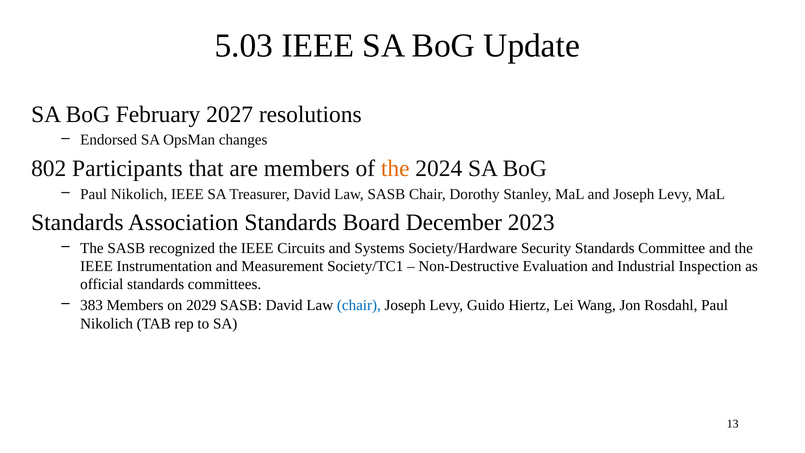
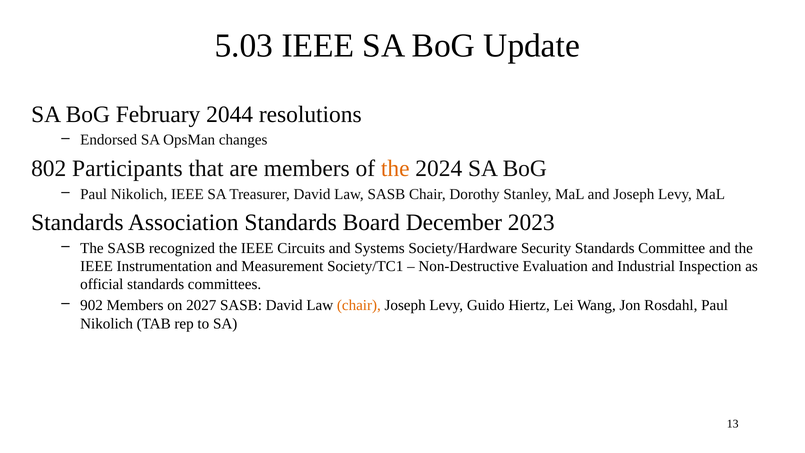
2027: 2027 -> 2044
383: 383 -> 902
2029: 2029 -> 2027
chair at (359, 305) colour: blue -> orange
